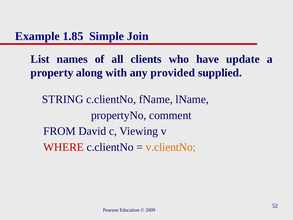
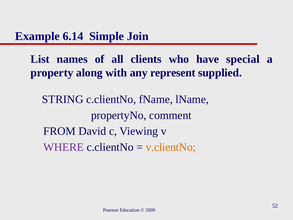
1.85: 1.85 -> 6.14
update: update -> special
provided: provided -> represent
WHERE colour: red -> purple
